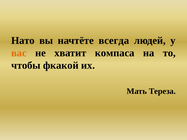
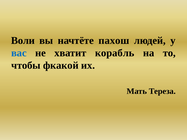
Нато: Нато -> Воли
всегда: всегда -> пахош
вас colour: orange -> blue
компаса: компаса -> корабль
